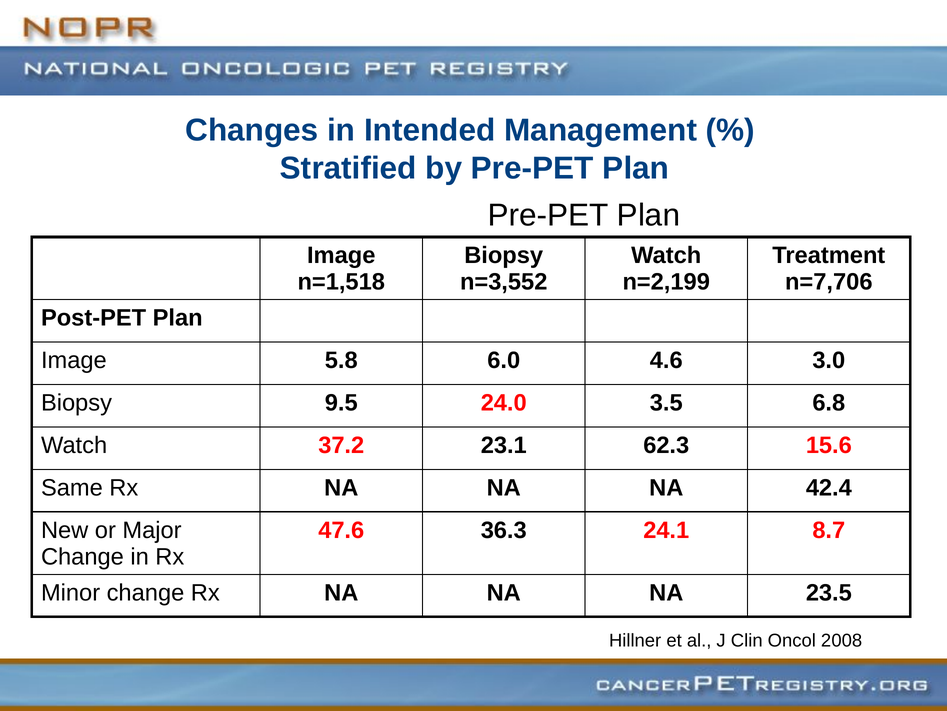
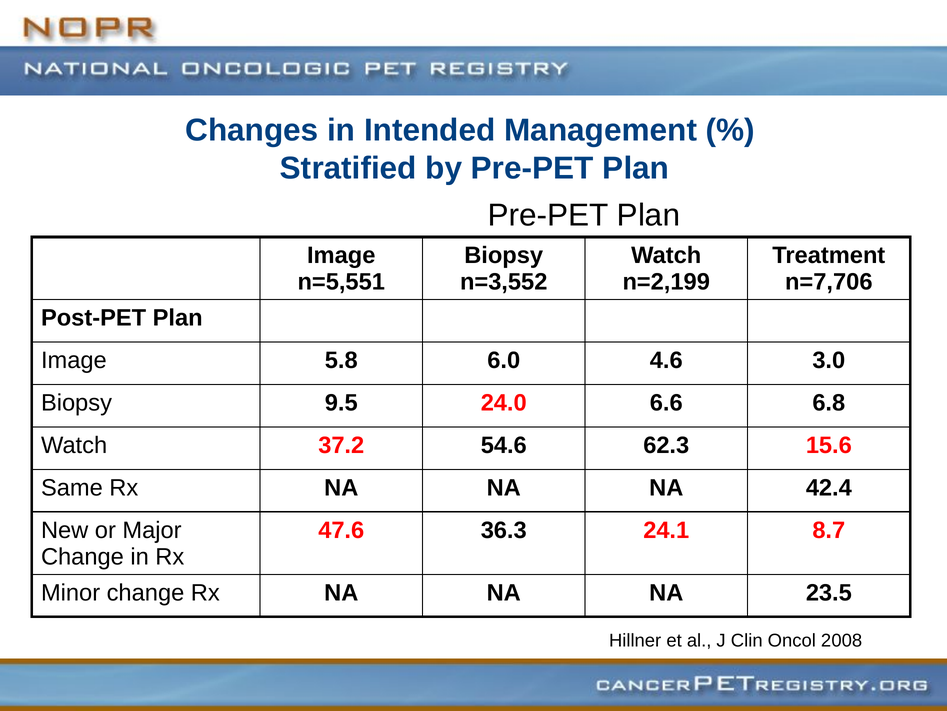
n=1,518: n=1,518 -> n=5,551
3.5: 3.5 -> 6.6
23.1: 23.1 -> 54.6
